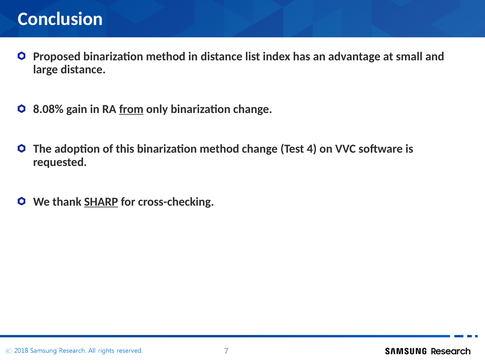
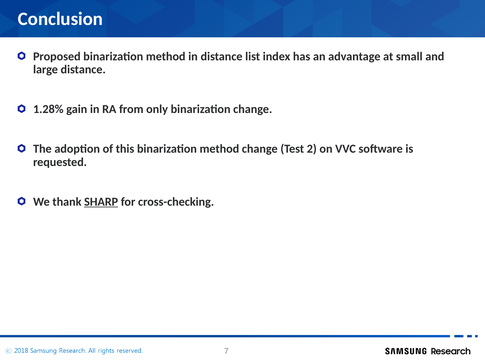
8.08%: 8.08% -> 1.28%
from underline: present -> none
4: 4 -> 2
